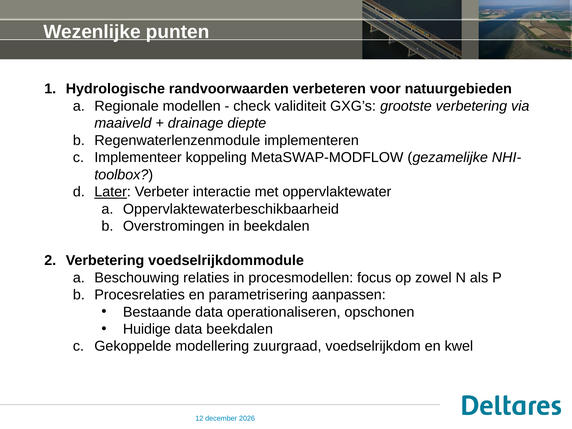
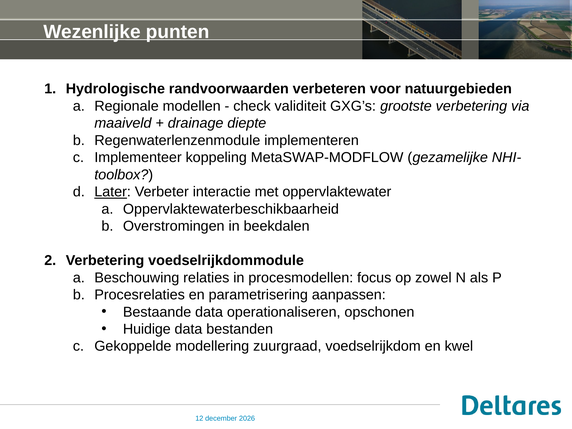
data beekdalen: beekdalen -> bestanden
